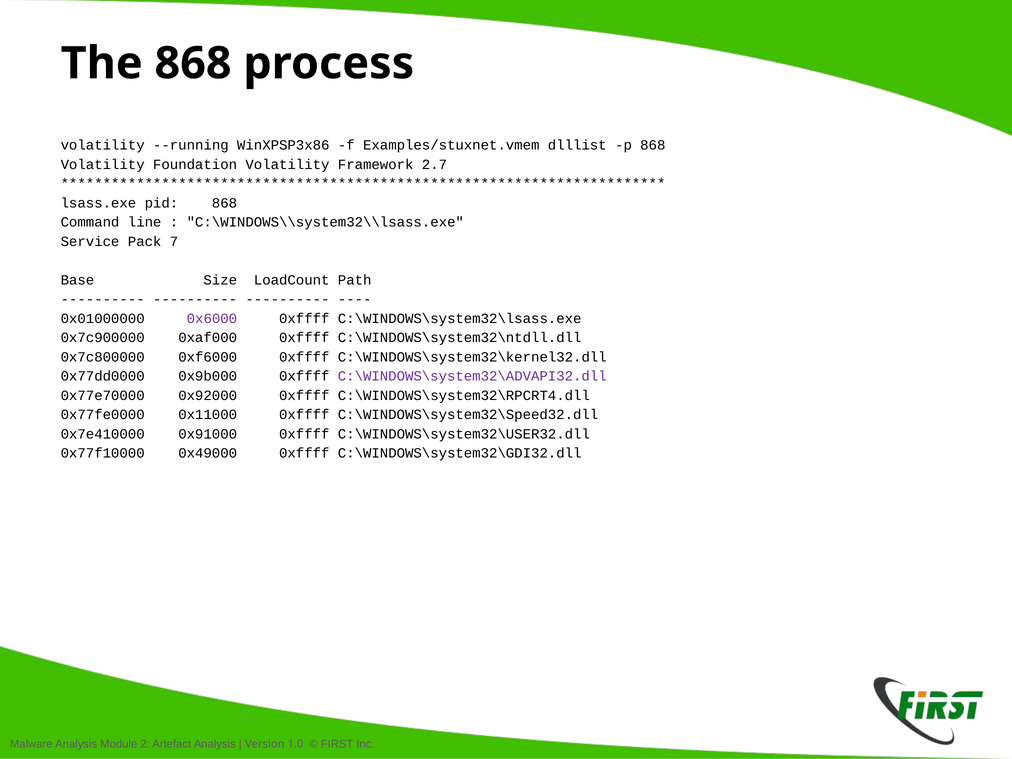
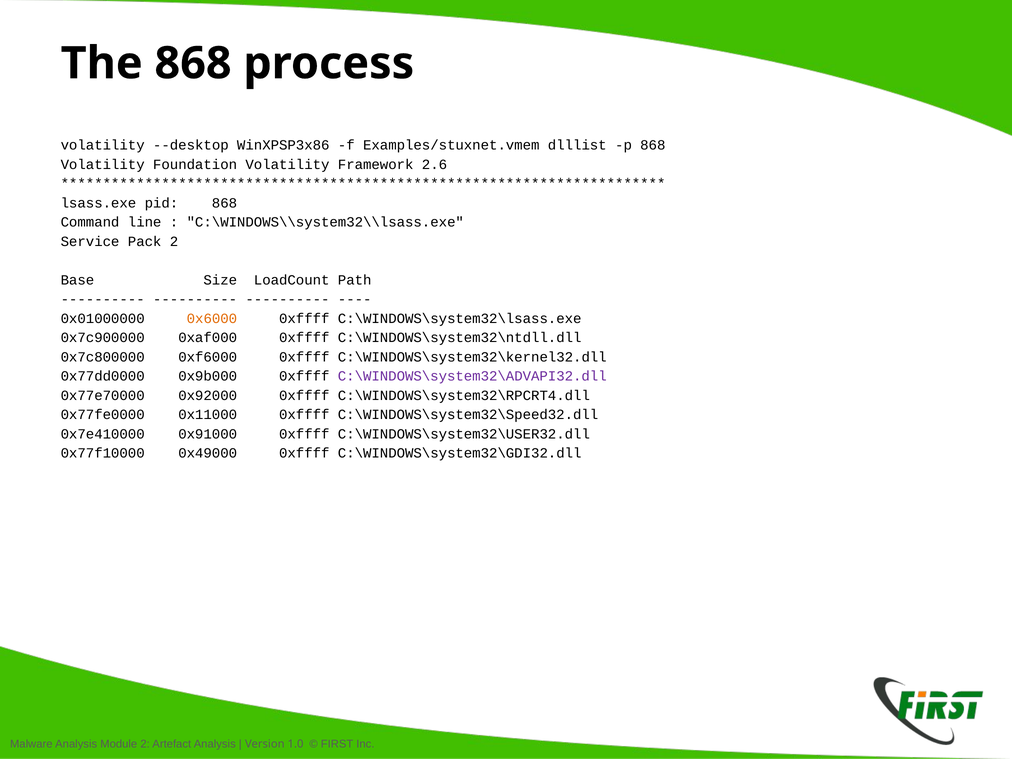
--running: --running -> --desktop
2.7: 2.7 -> 2.6
Pack 7: 7 -> 2
0x6000 colour: purple -> orange
